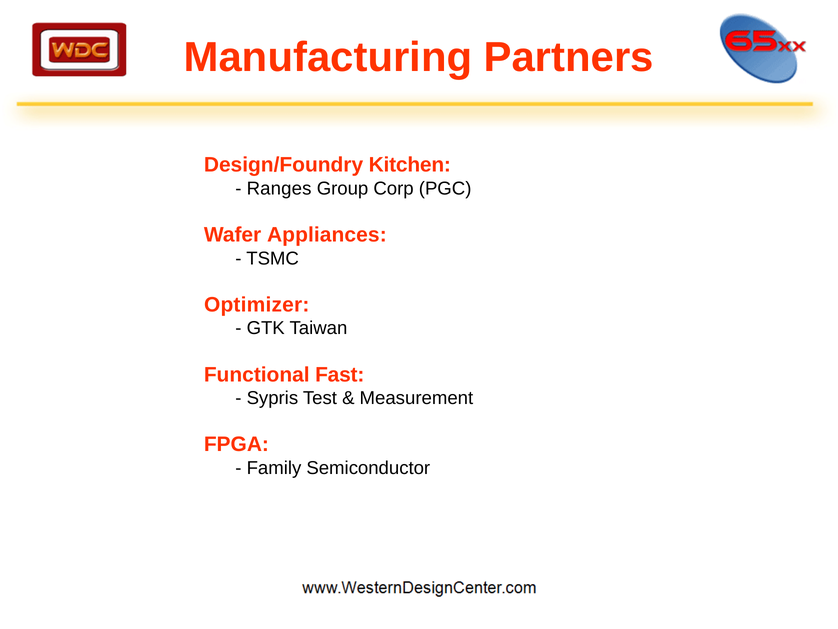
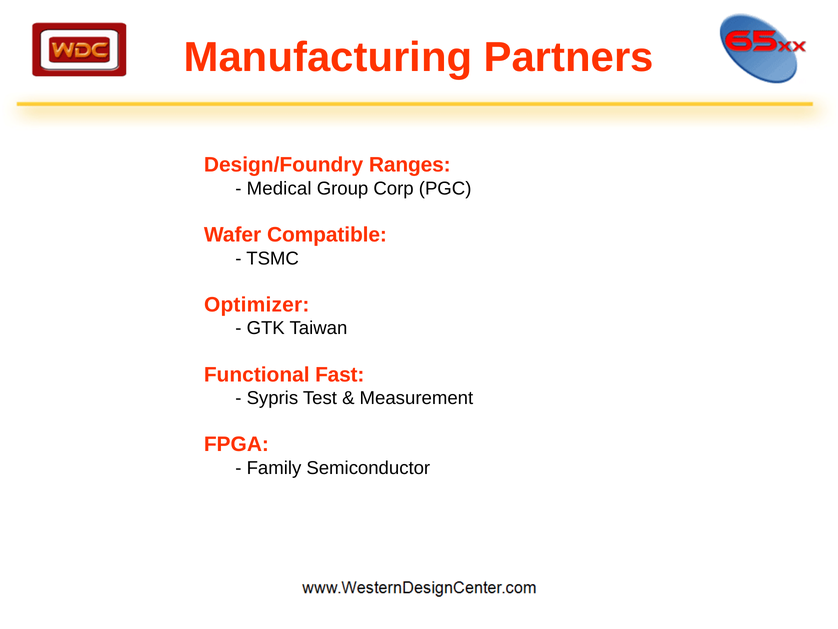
Kitchen: Kitchen -> Ranges
Ranges: Ranges -> Medical
Appliances: Appliances -> Compatible
